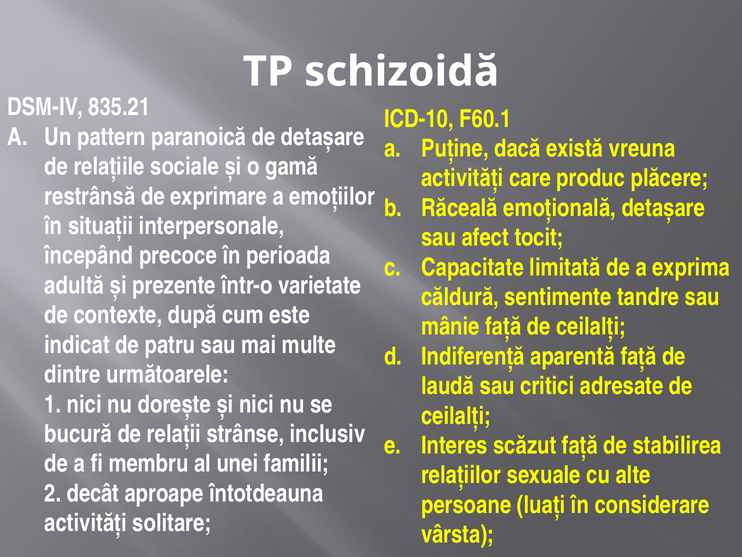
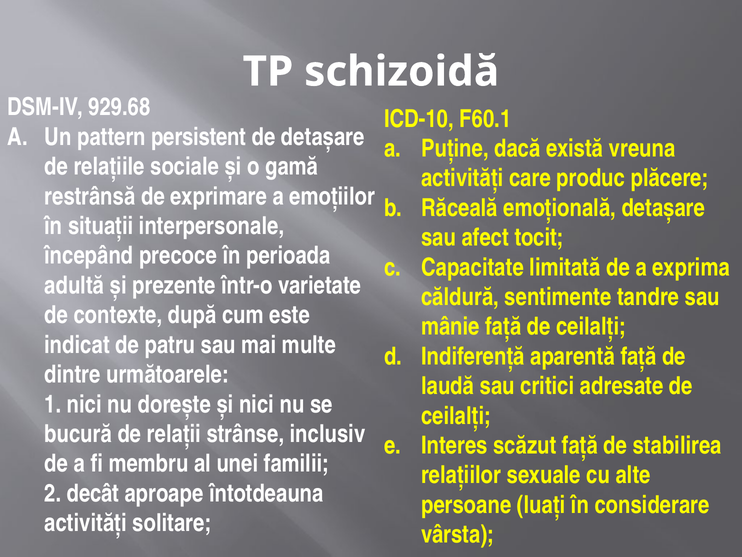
835.21: 835.21 -> 929.68
paranoică: paranoică -> persistent
